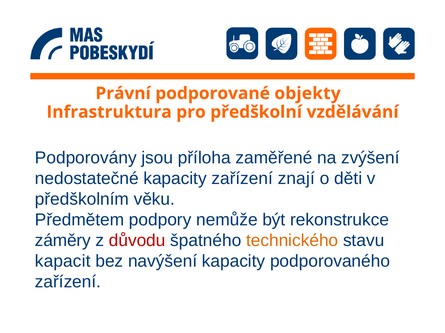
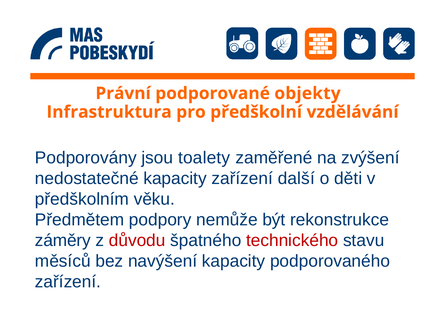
příloha: příloha -> toalety
znají: znají -> další
technického colour: orange -> red
kapacit: kapacit -> měsíců
